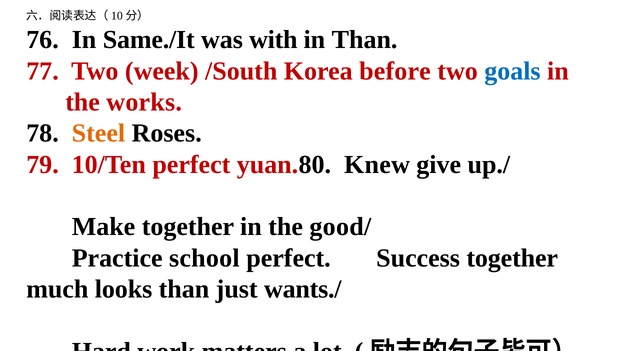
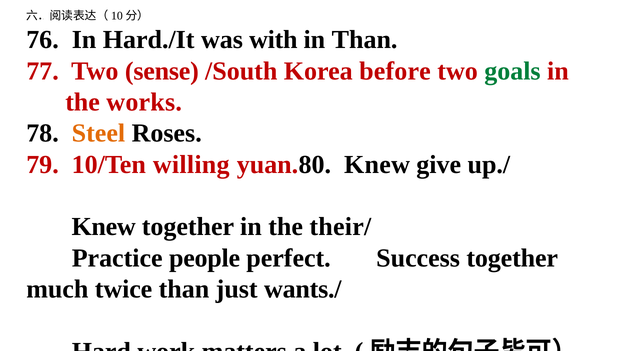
Same./It: Same./It -> Hard./It
week: week -> sense
goals colour: blue -> green
10/Ten perfect: perfect -> willing
Make at (104, 227): Make -> Knew
good/: good/ -> their/
school: school -> people
looks: looks -> twice
